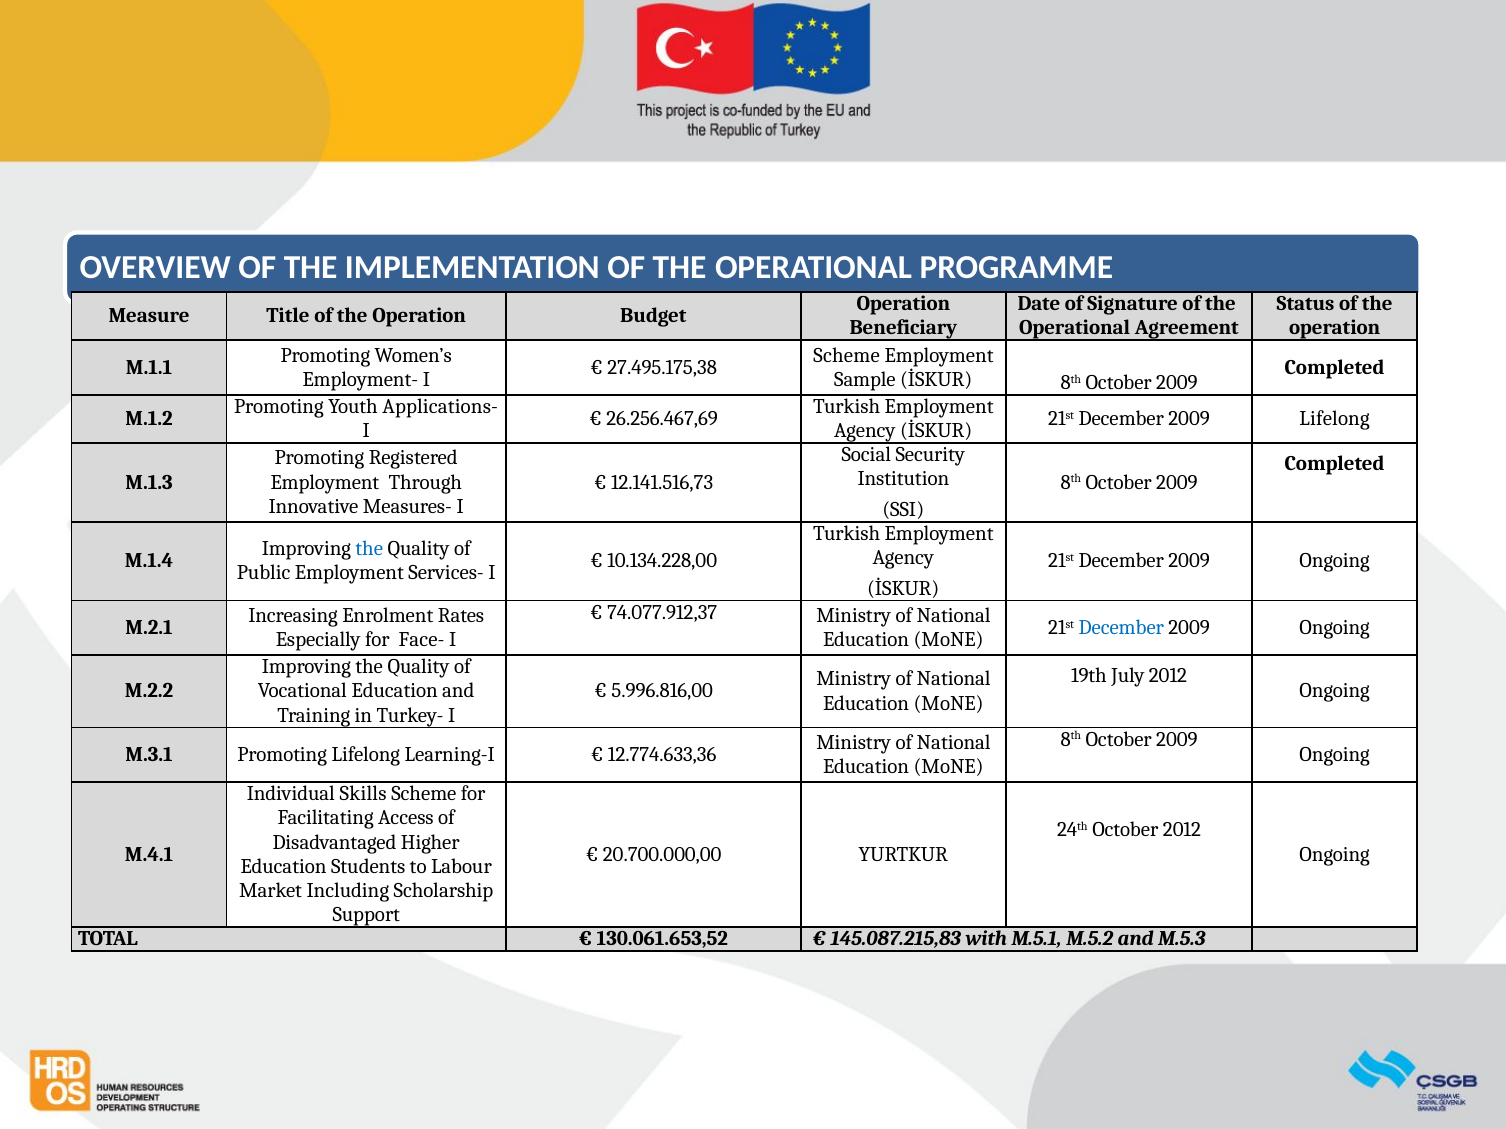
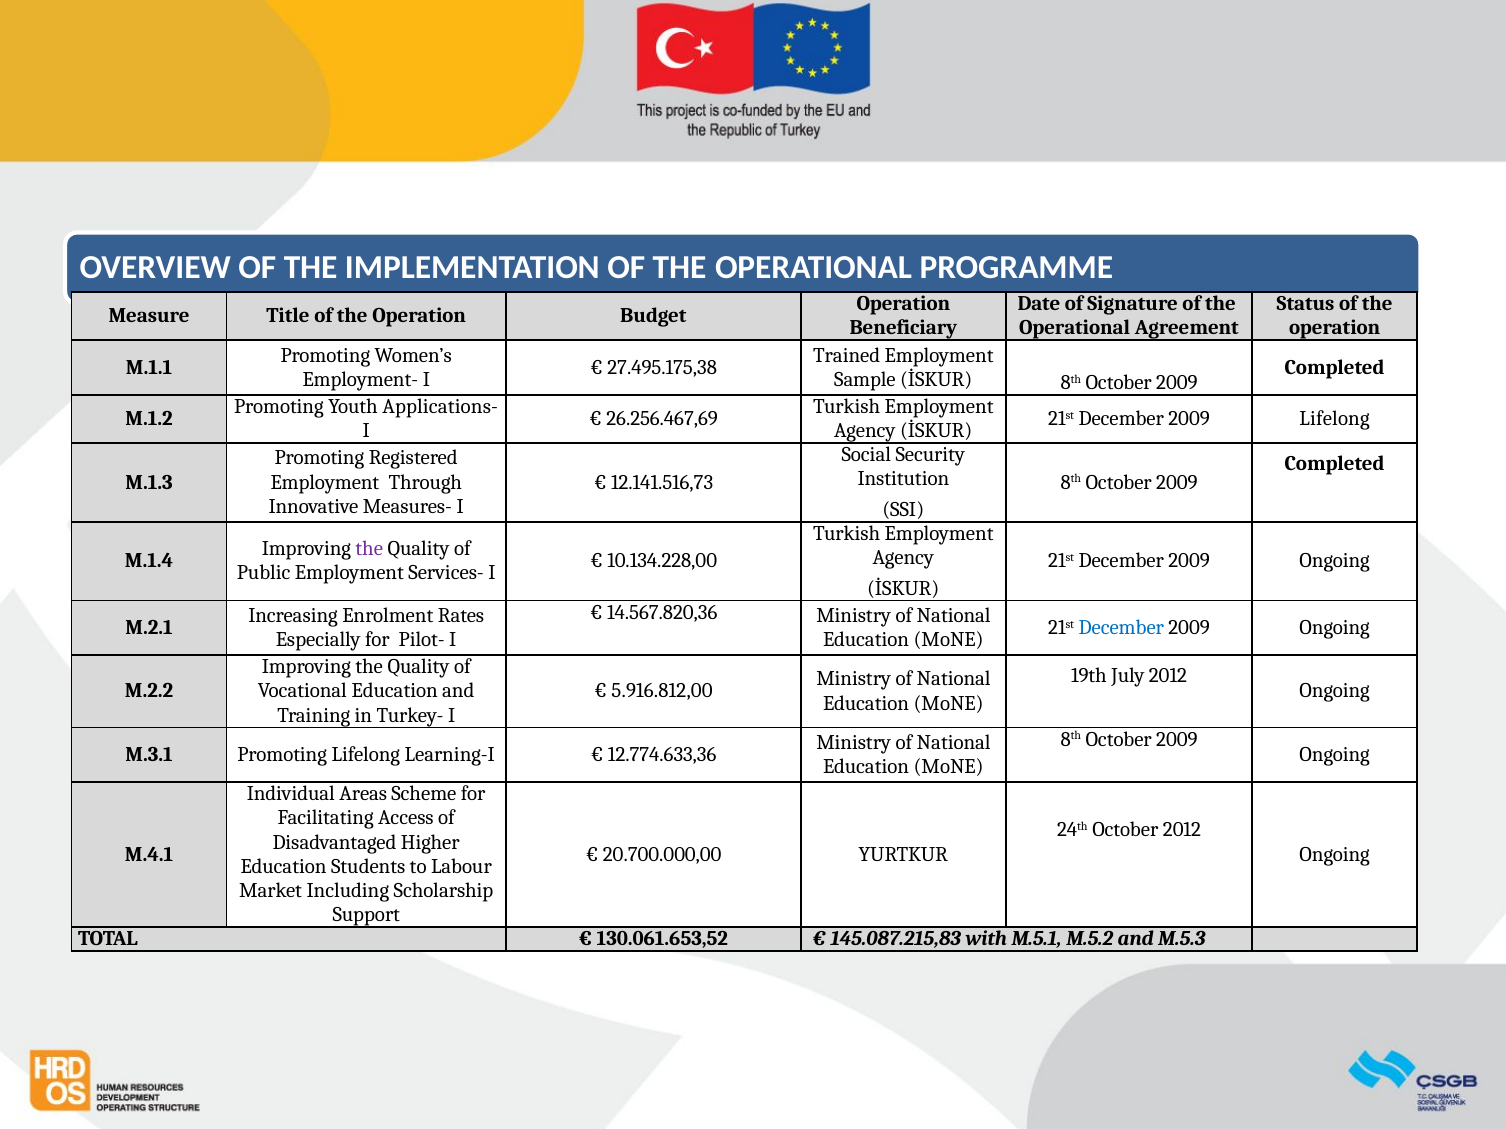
Scheme at (847, 355): Scheme -> Trained
the at (369, 549) colour: blue -> purple
74.077.912,37: 74.077.912,37 -> 14.567.820,36
Face-: Face- -> Pilot-
5.996.816,00: 5.996.816,00 -> 5.916.812,00
Skills: Skills -> Areas
